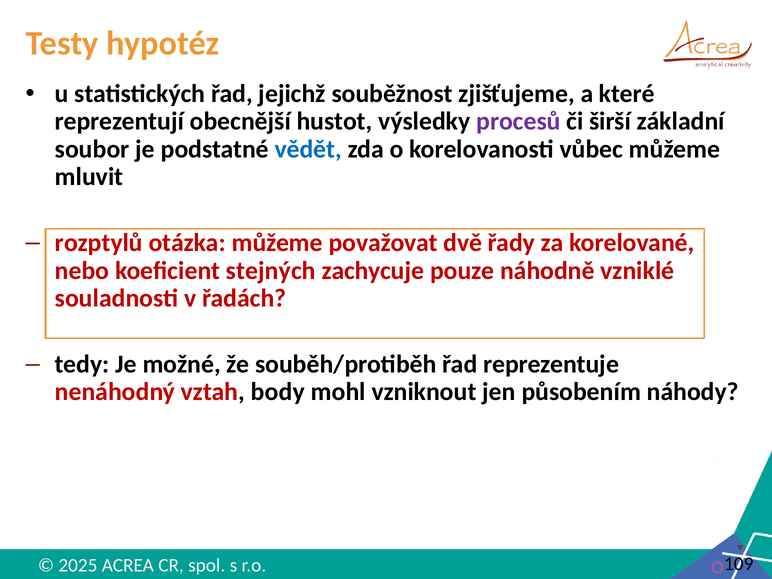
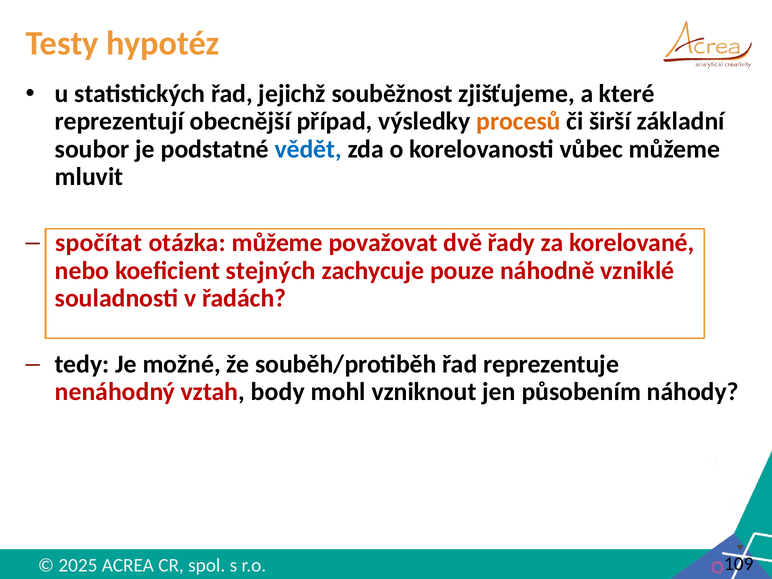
hustot: hustot -> případ
procesů colour: purple -> orange
rozptylů: rozptylů -> spočítat
